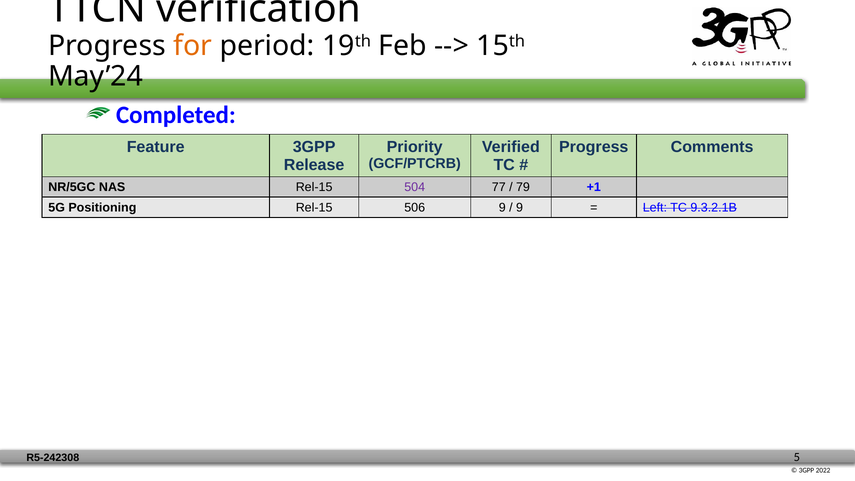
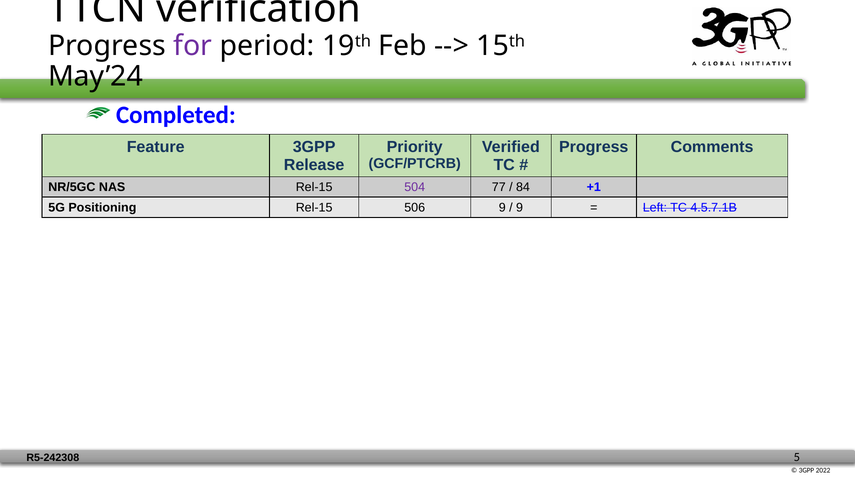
for colour: orange -> purple
79: 79 -> 84
9.3.2.1B: 9.3.2.1B -> 4.5.7.1B
